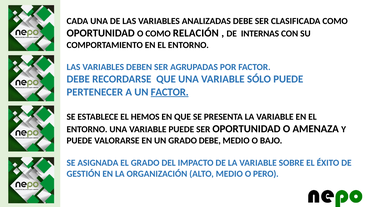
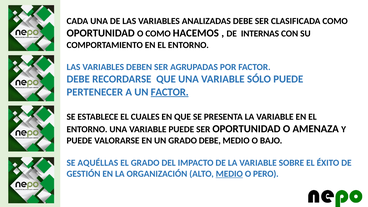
RELACIÓN: RELACIÓN -> HACEMOS
HEMOS: HEMOS -> CUALES
ASIGNADA: ASIGNADA -> AQUÉLLAS
MEDIO at (229, 174) underline: none -> present
